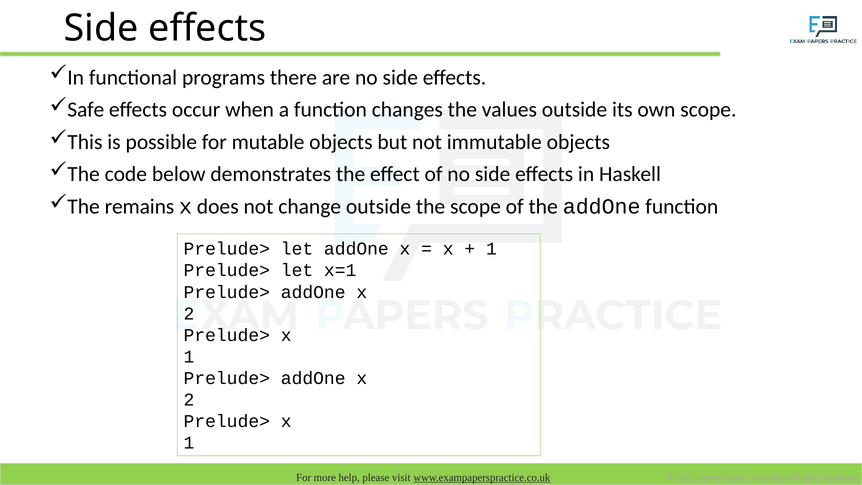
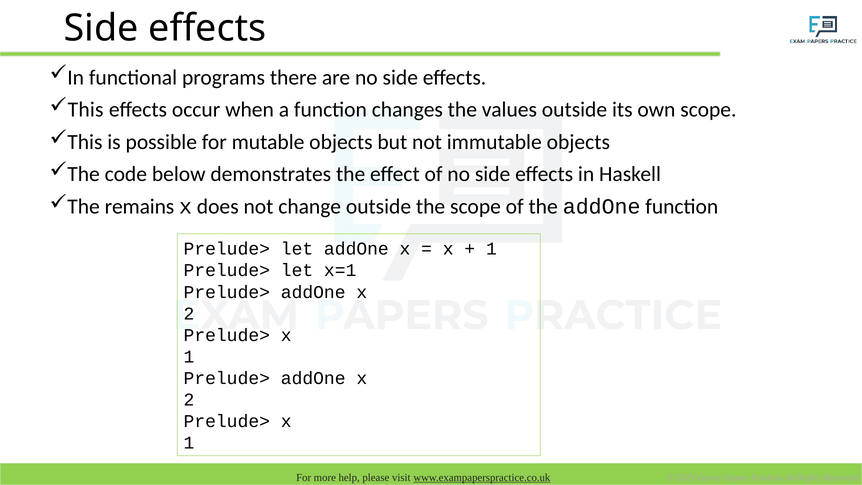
Safe at (86, 110): Safe -> This
